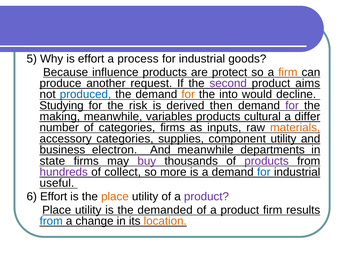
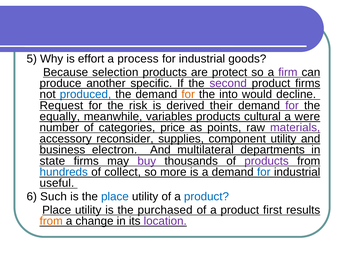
influence: influence -> selection
firm at (288, 72) colour: orange -> purple
request: request -> specific
product aims: aims -> firms
Studying: Studying -> Request
then: then -> their
making: making -> equally
differ: differ -> were
categories firms: firms -> price
inputs: inputs -> points
materials colour: orange -> purple
accessory categories: categories -> reconsider
And meanwhile: meanwhile -> multilateral
hundreds colour: purple -> blue
6 Effort: Effort -> Such
place at (115, 197) colour: orange -> blue
product at (206, 197) colour: purple -> blue
demanded: demanded -> purchased
product firm: firm -> first
from at (51, 221) colour: blue -> orange
location colour: orange -> purple
